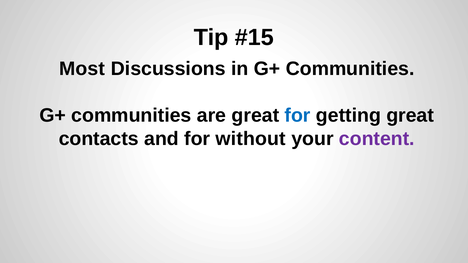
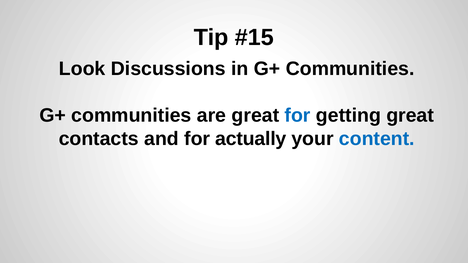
Most: Most -> Look
without: without -> actually
content colour: purple -> blue
